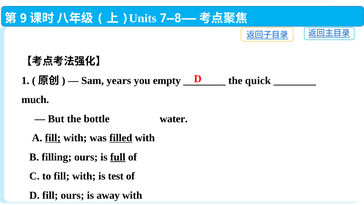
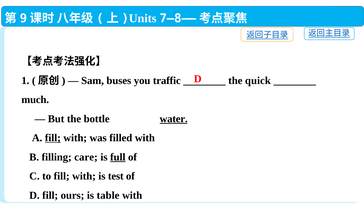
years: years -> buses
empty: empty -> traffic
water underline: none -> present
filled underline: present -> none
filling ours: ours -> care
away: away -> table
